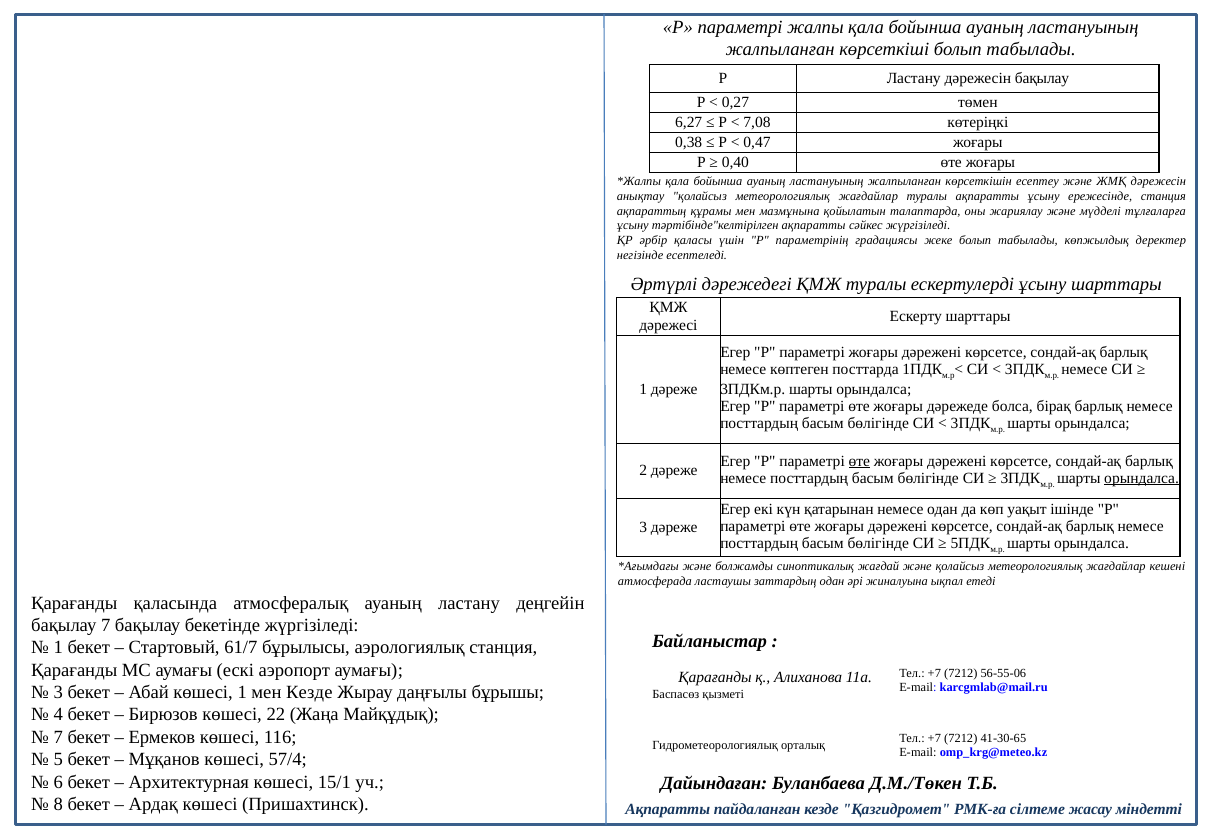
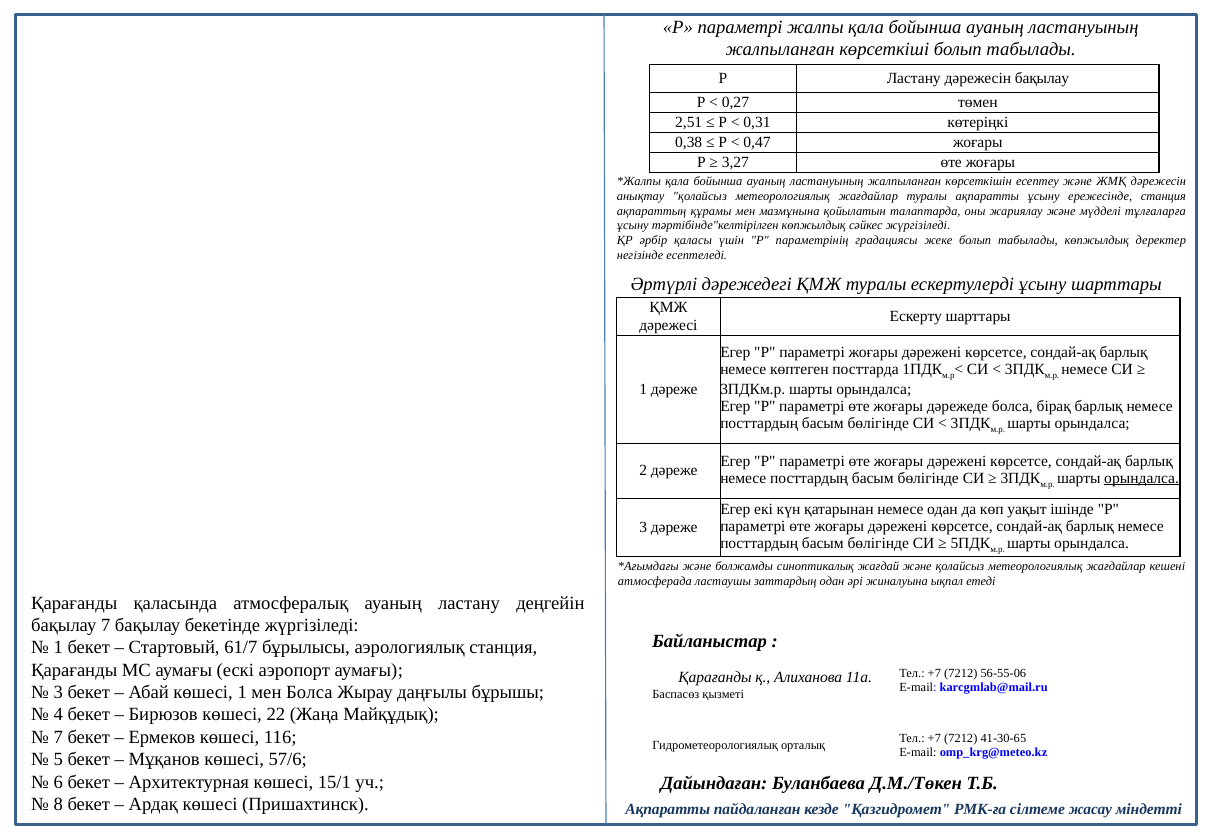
6,27: 6,27 -> 2,51
7,08: 7,08 -> 0,31
0,40: 0,40 -> 3,27
тәртібінде"келтірілген ақпаратты: ақпаратты -> көпжылдық
өте at (859, 461) underline: present -> none
мен Кезде: Кезде -> Болса
57/4: 57/4 -> 57/6
